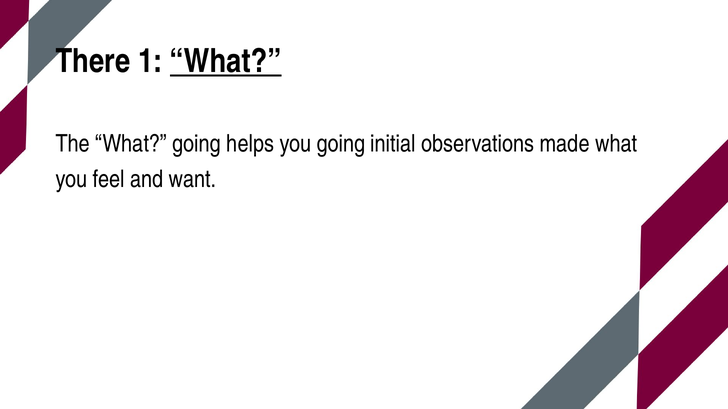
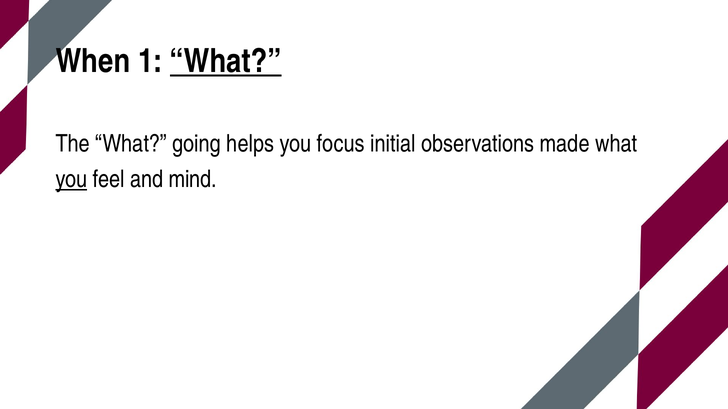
There: There -> When
you going: going -> focus
you at (71, 179) underline: none -> present
want: want -> mind
